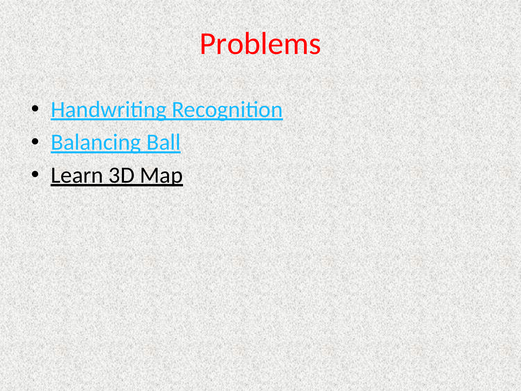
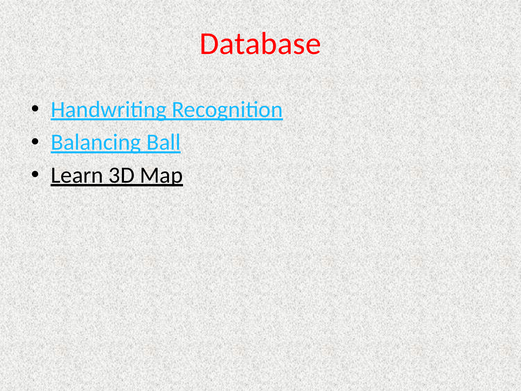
Problems: Problems -> Database
